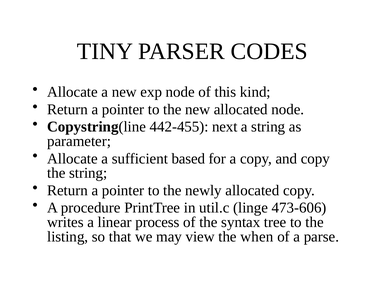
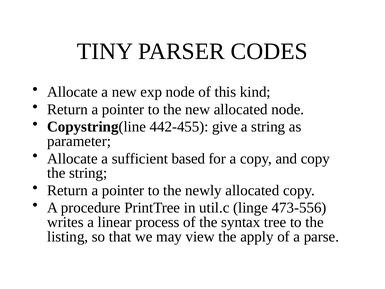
next: next -> give
473-606: 473-606 -> 473-556
when: when -> apply
